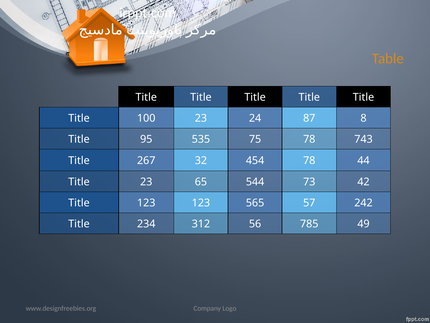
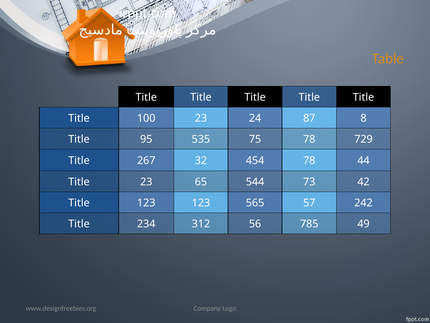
743: 743 -> 729
